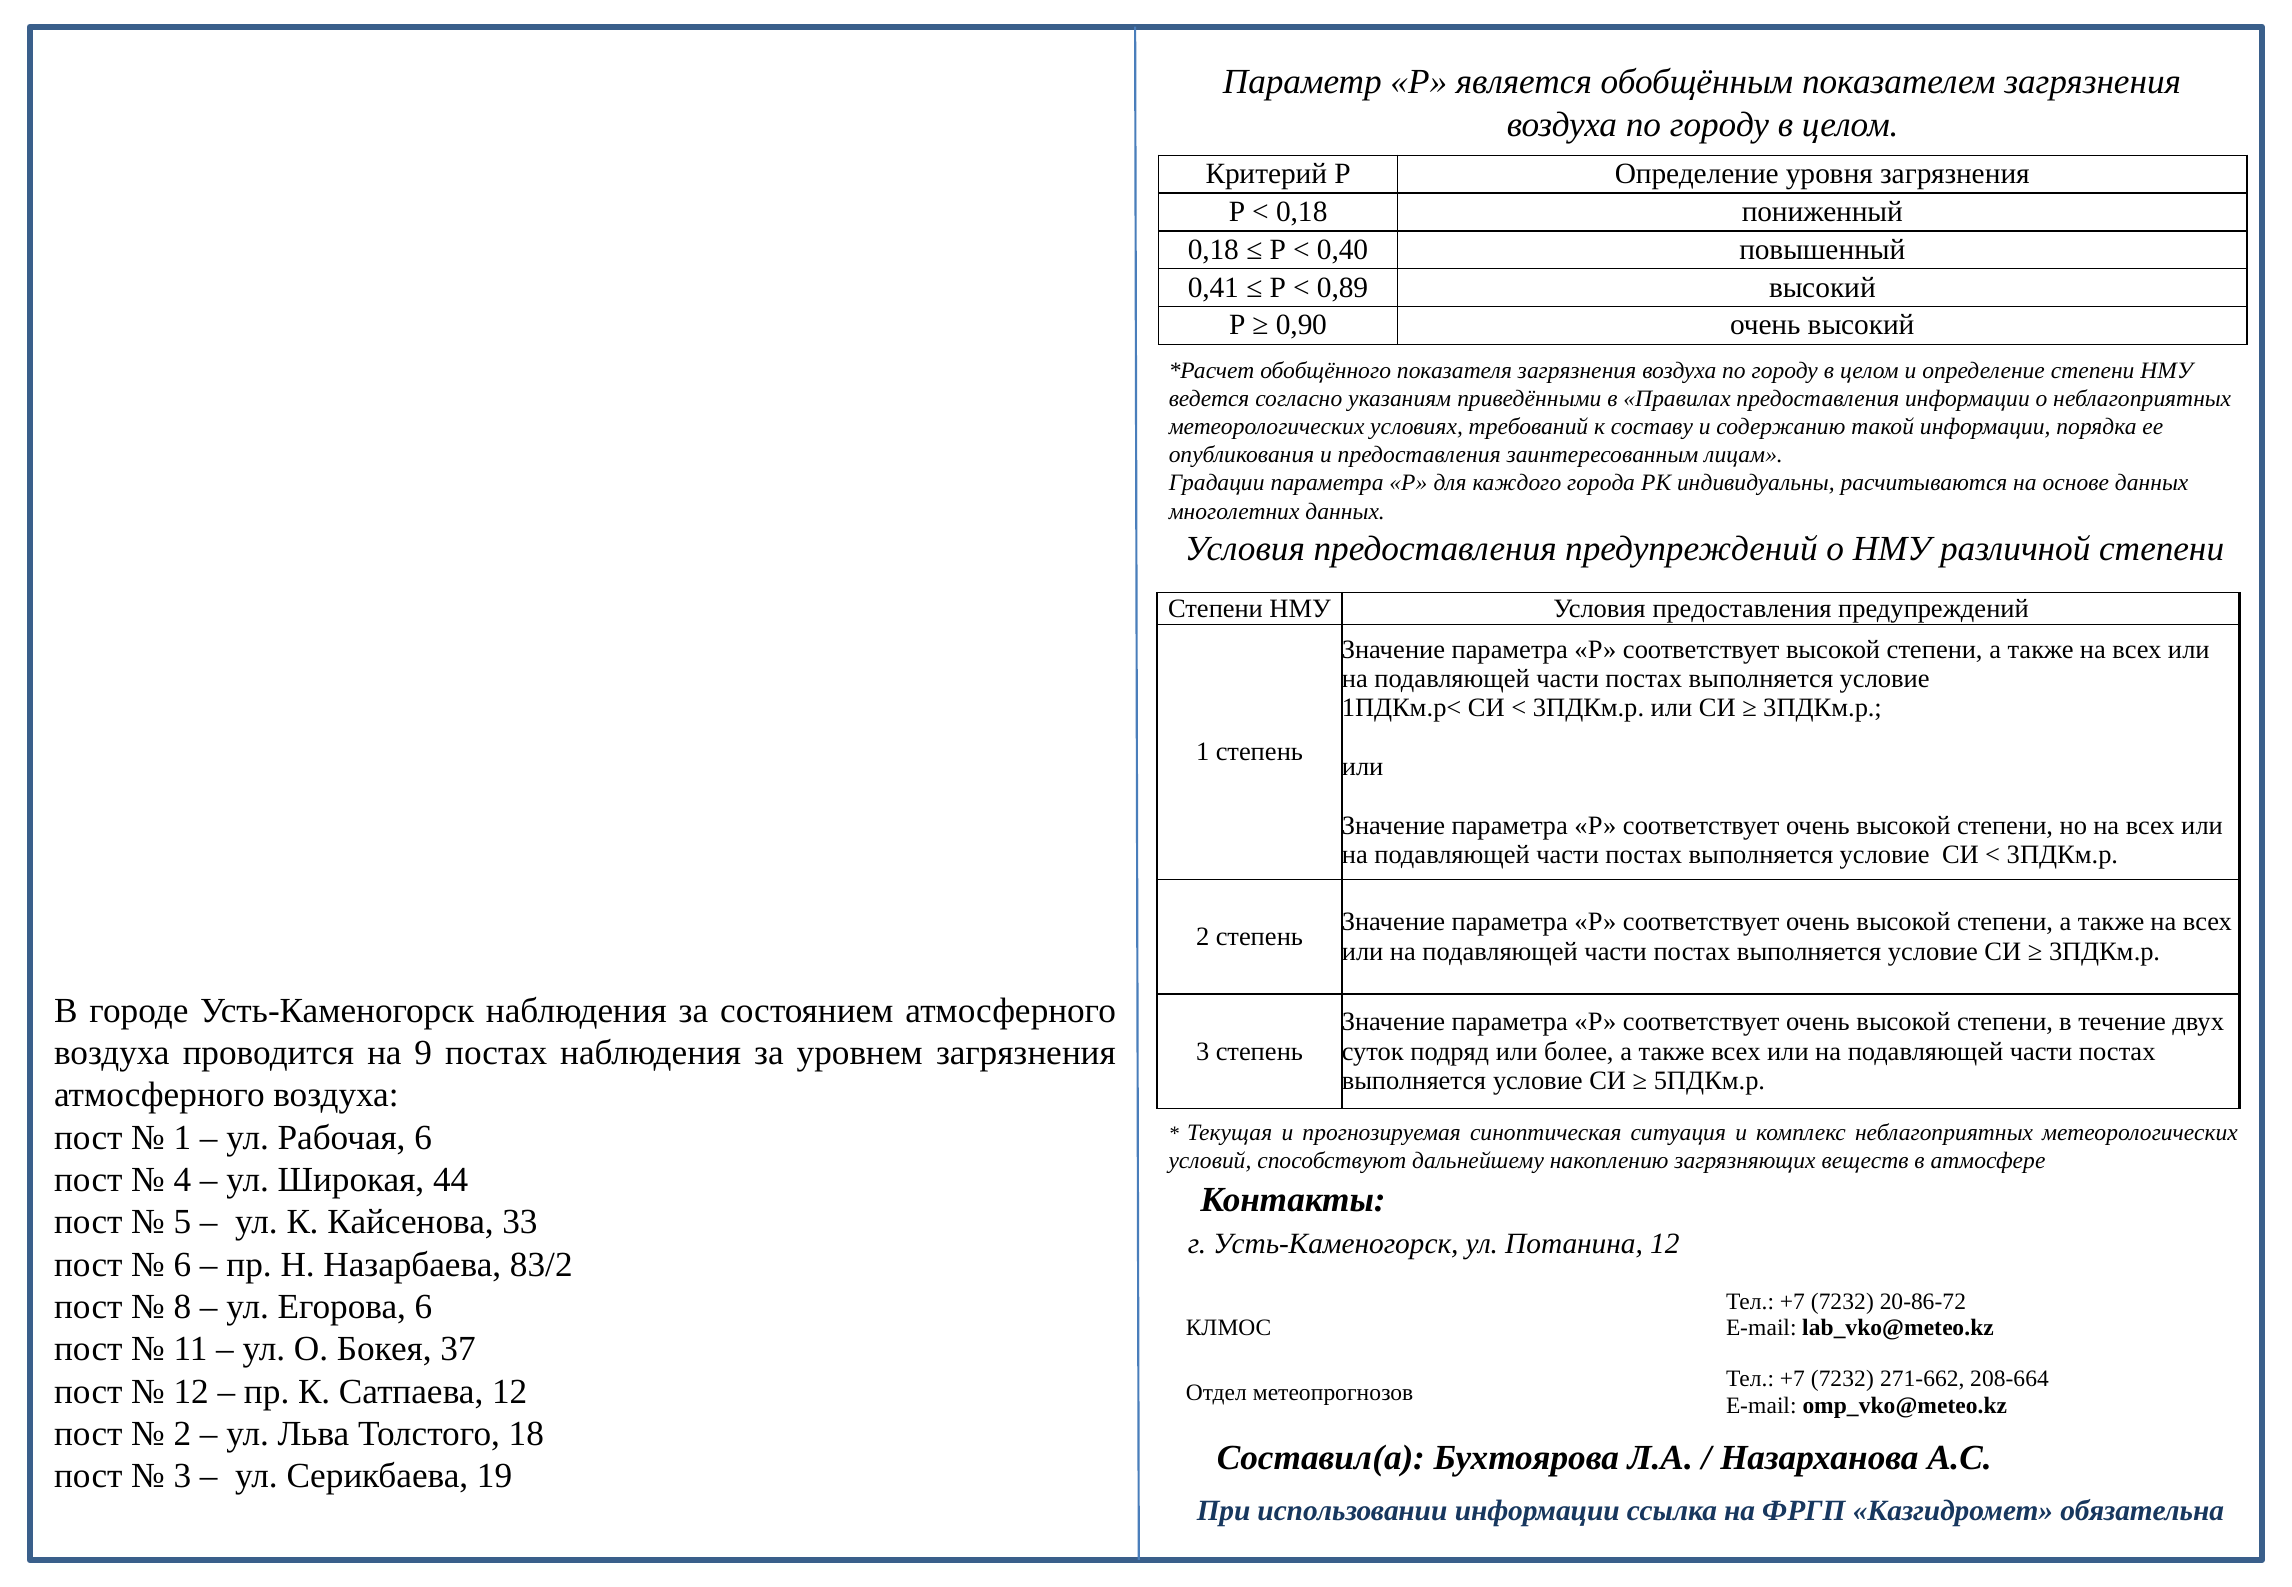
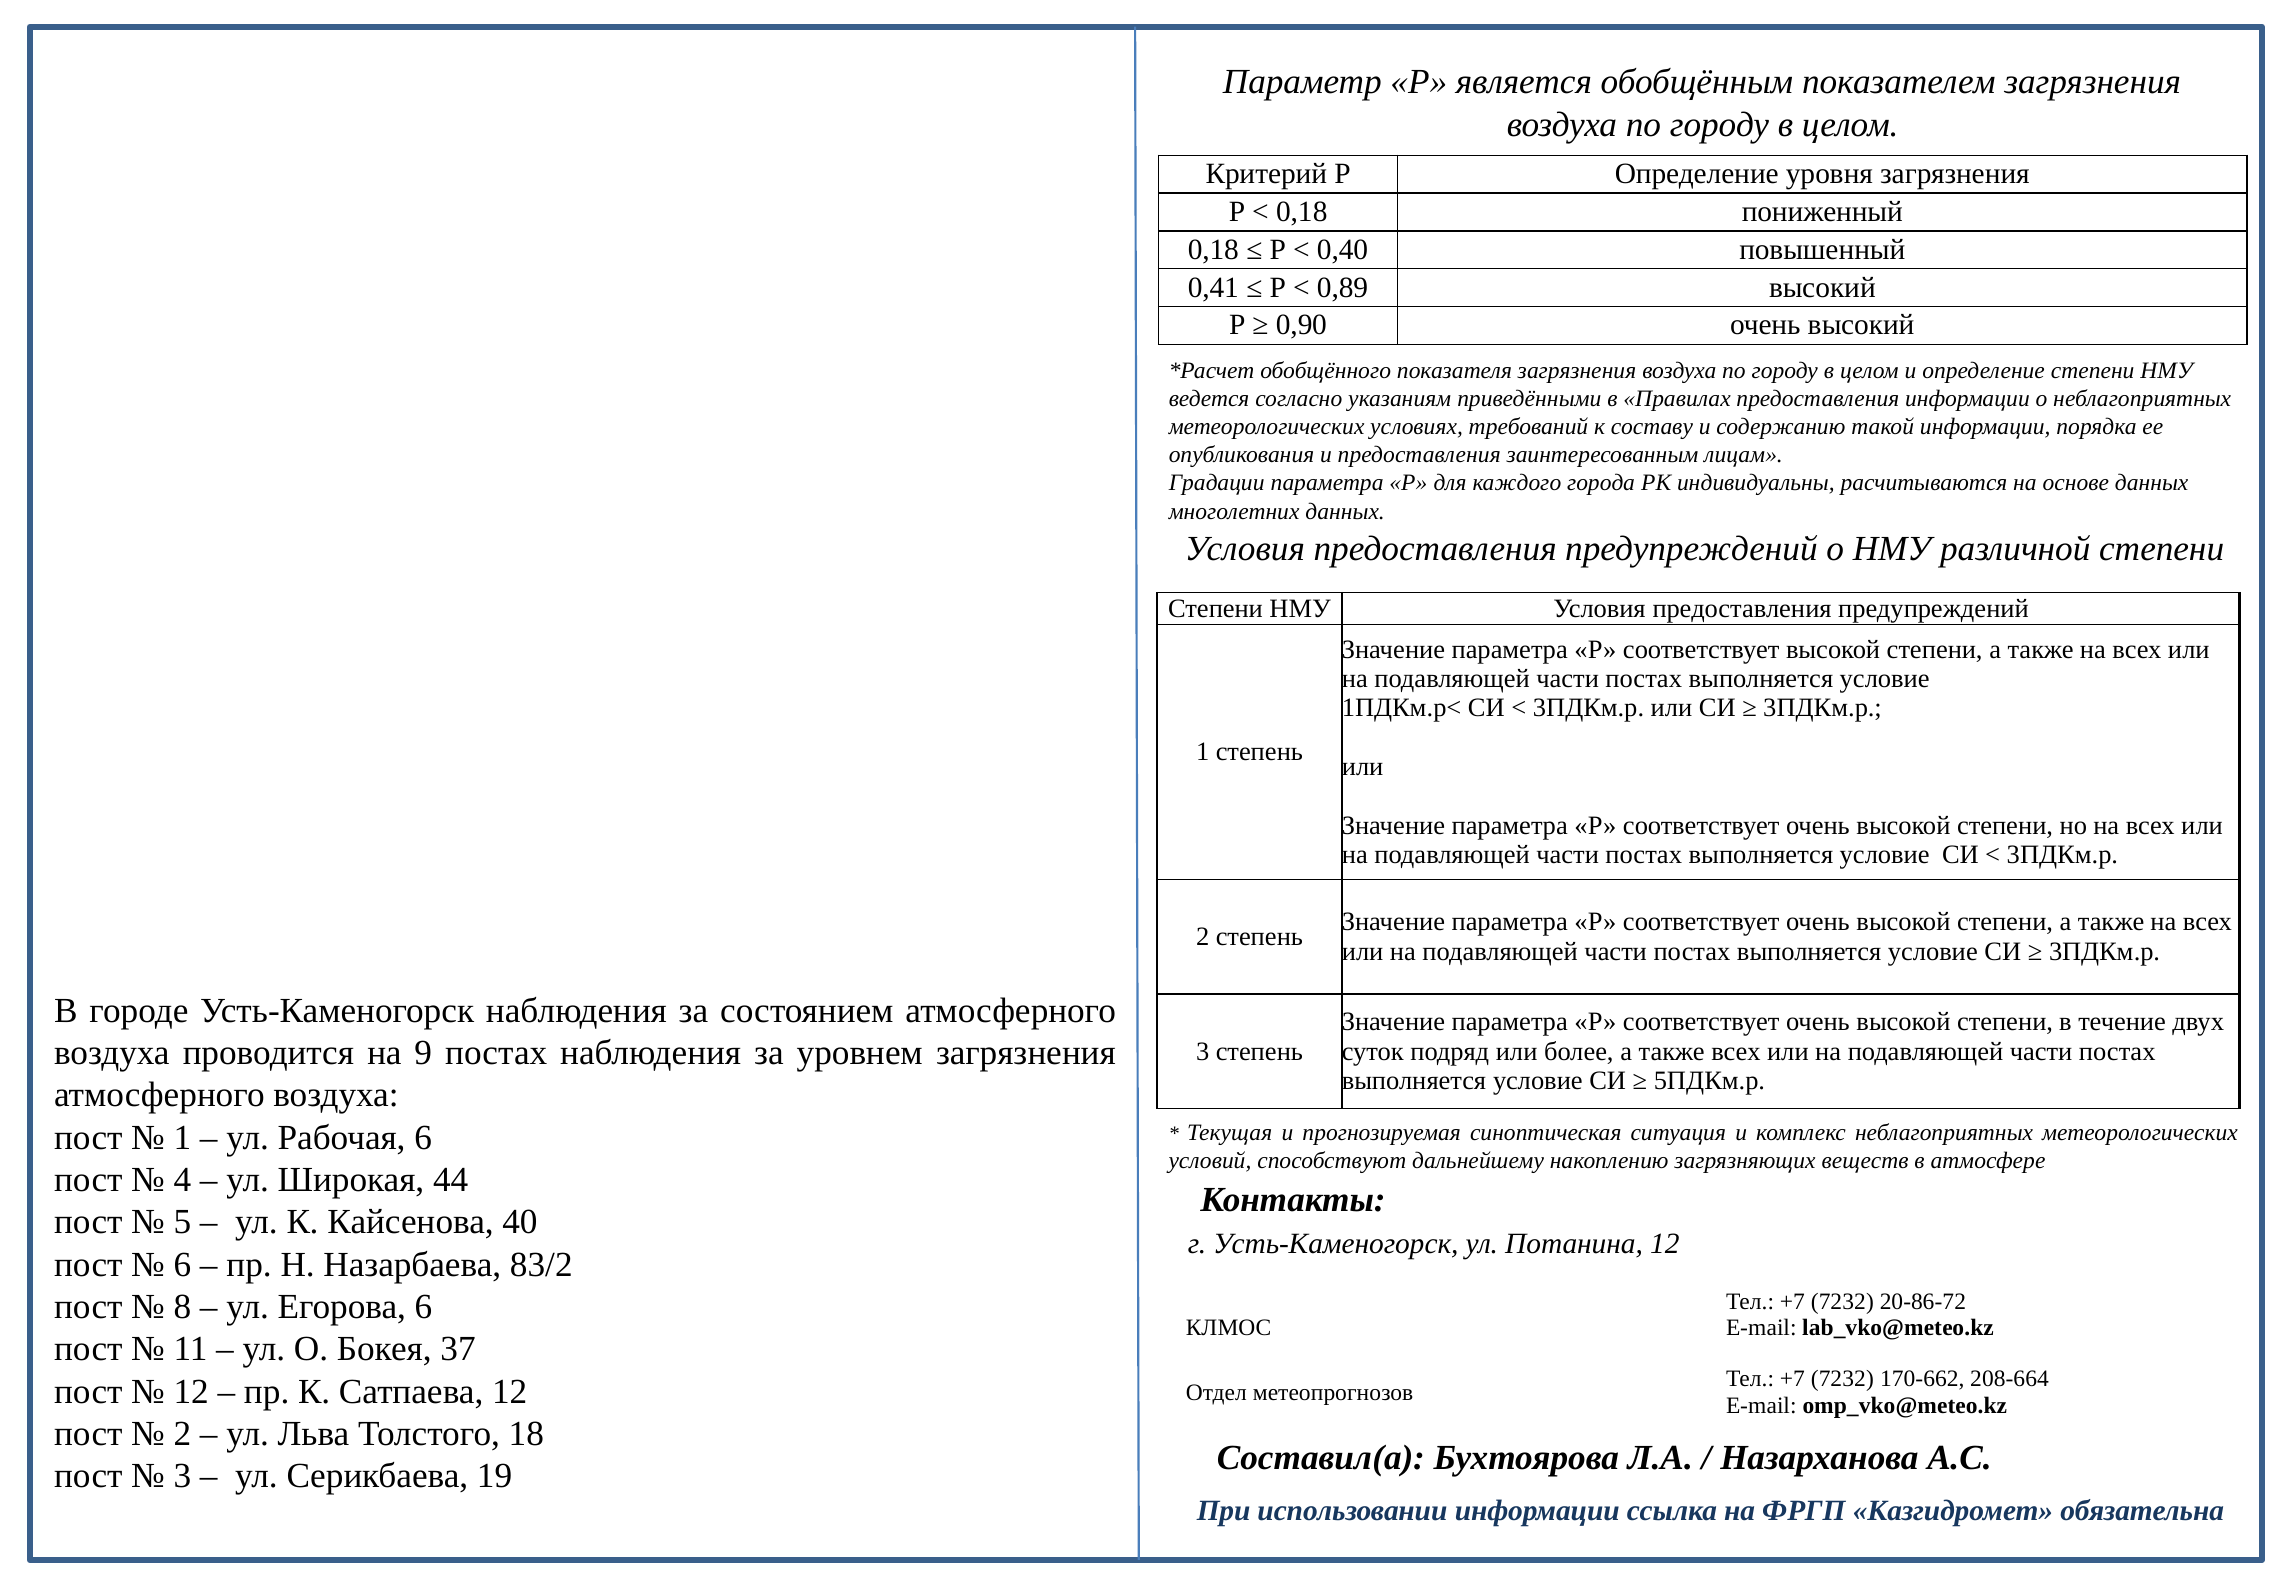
33: 33 -> 40
271-662: 271-662 -> 170-662
